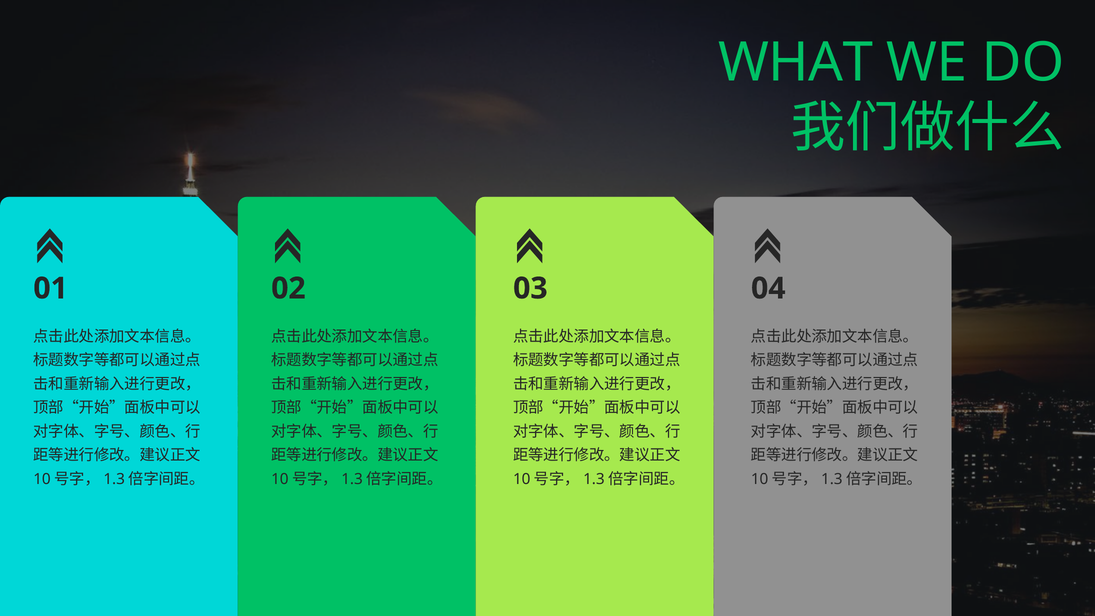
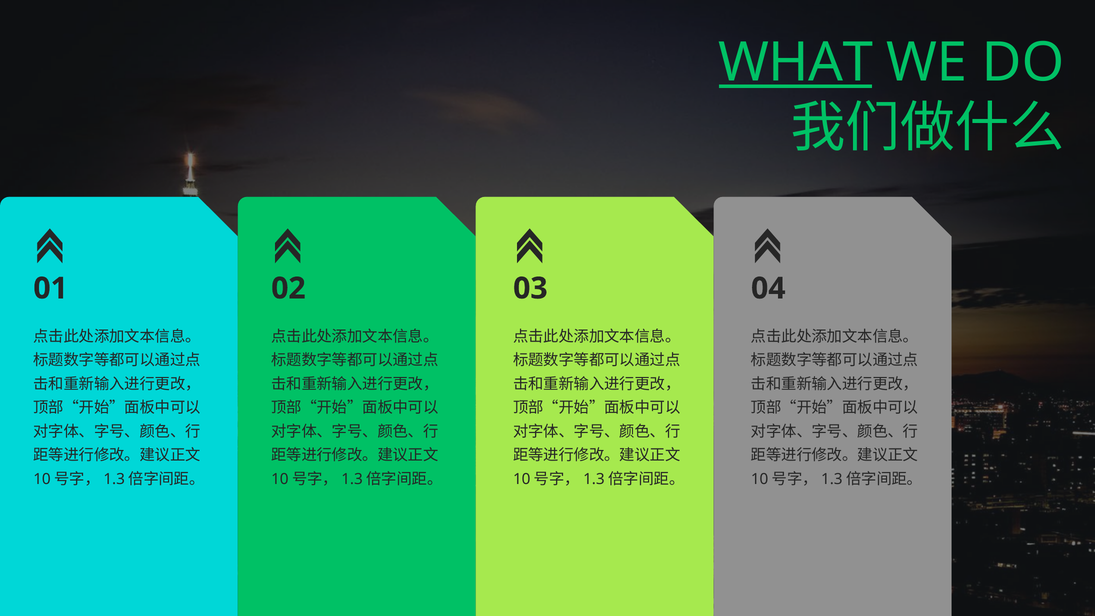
WHAT underline: none -> present
